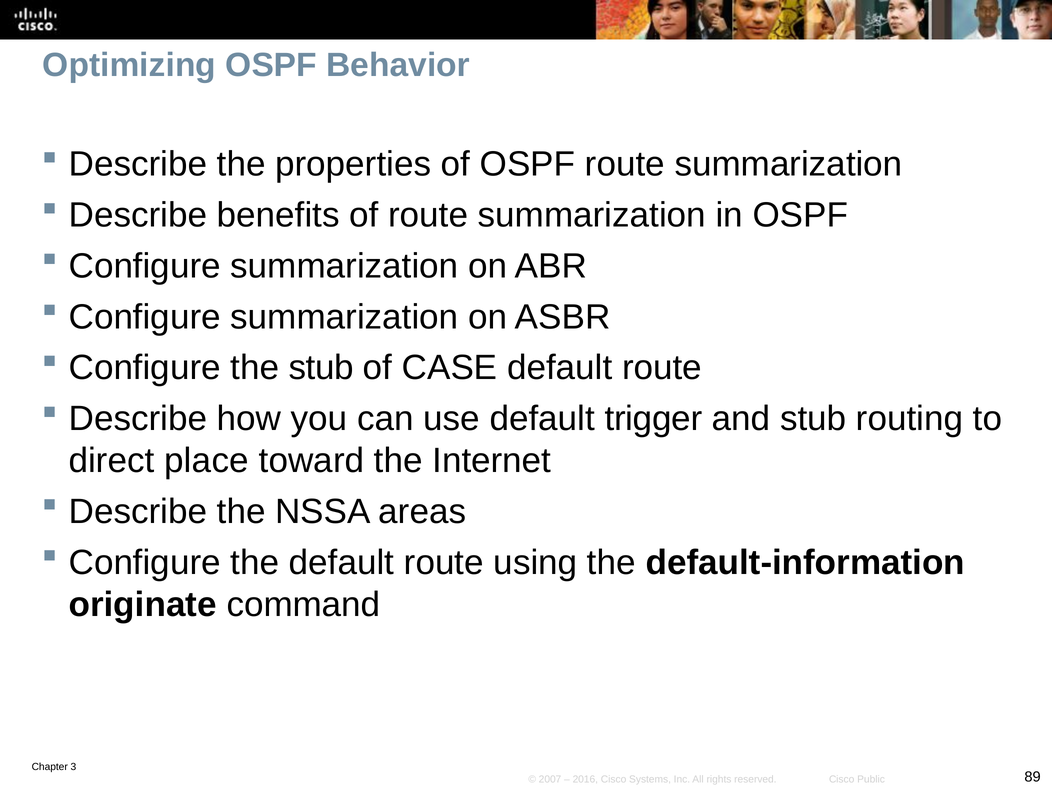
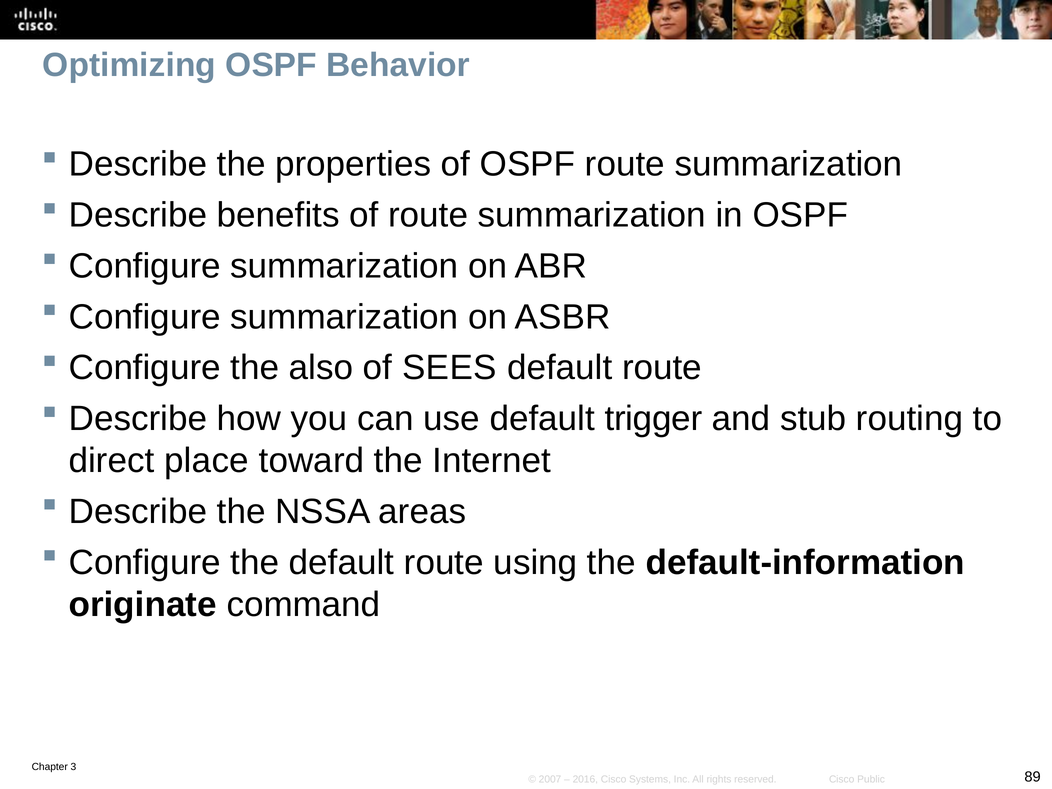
the stub: stub -> also
CASE: CASE -> SEES
